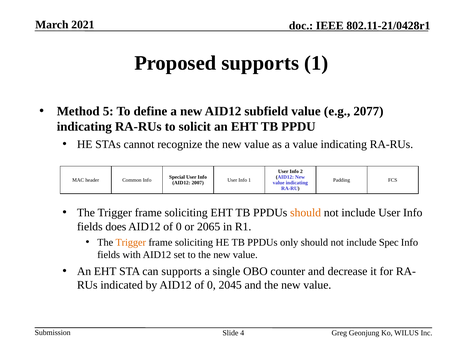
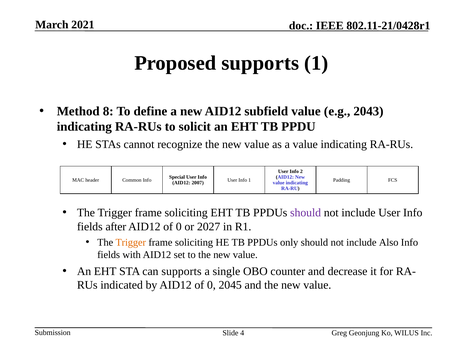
5: 5 -> 8
2077: 2077 -> 2043
should at (306, 213) colour: orange -> purple
does: does -> after
2065: 2065 -> 2027
Spec: Spec -> Also
